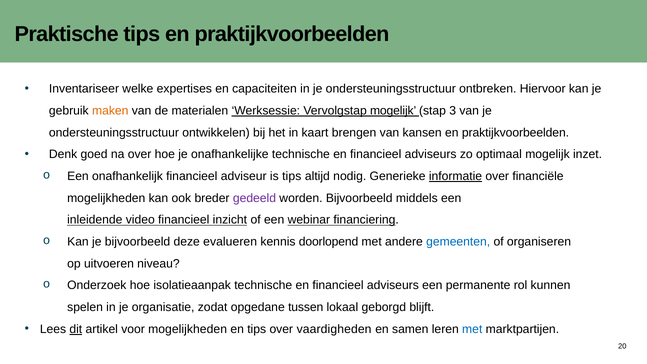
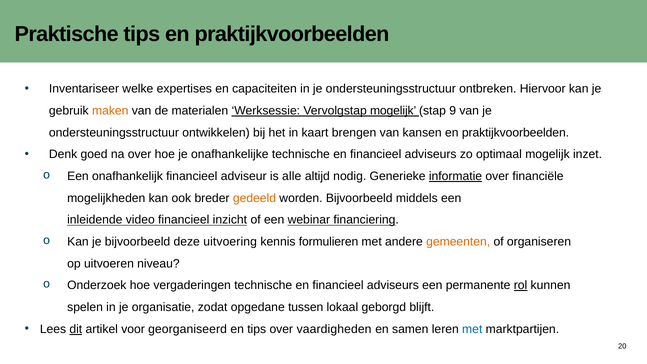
3: 3 -> 9
is tips: tips -> alle
gedeeld colour: purple -> orange
evalueren: evalueren -> uitvoering
doorlopend: doorlopend -> formulieren
gemeenten colour: blue -> orange
isolatieaanpak: isolatieaanpak -> vergaderingen
rol underline: none -> present
voor mogelijkheden: mogelijkheden -> georganiseerd
